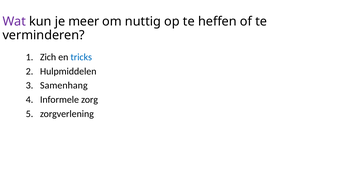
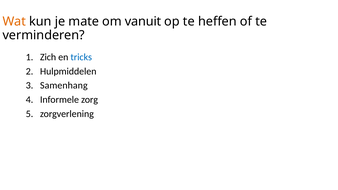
Wat colour: purple -> orange
meer: meer -> mate
nuttig: nuttig -> vanuit
